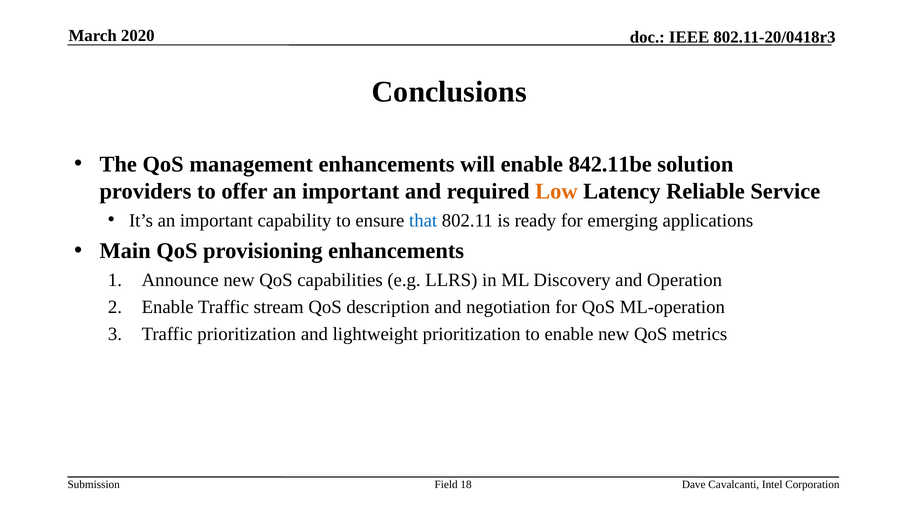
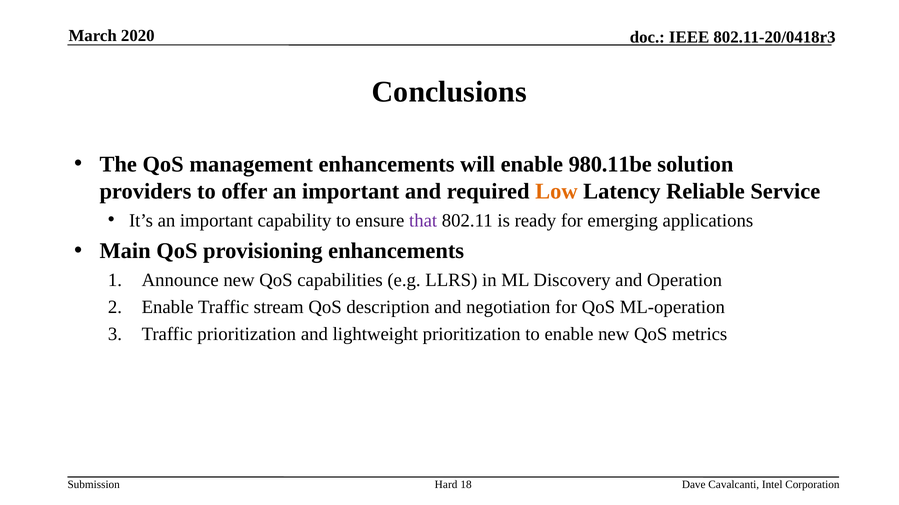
842.11be: 842.11be -> 980.11be
that colour: blue -> purple
Field: Field -> Hard
